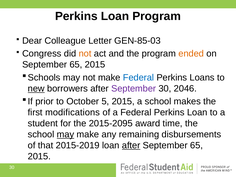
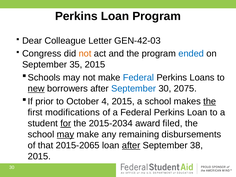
GEN-85-03: GEN-85-03 -> GEN-42-03
ended colour: orange -> blue
65 at (76, 65): 65 -> 35
September at (134, 88) colour: purple -> blue
2046: 2046 -> 2075
5: 5 -> 4
the at (210, 101) underline: none -> present
for underline: none -> present
2015-2095: 2015-2095 -> 2015-2034
time: time -> filed
2015-2019: 2015-2019 -> 2015-2065
65 at (197, 145): 65 -> 38
